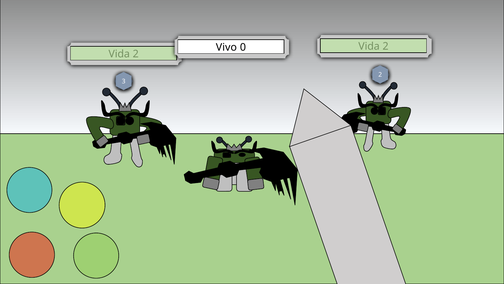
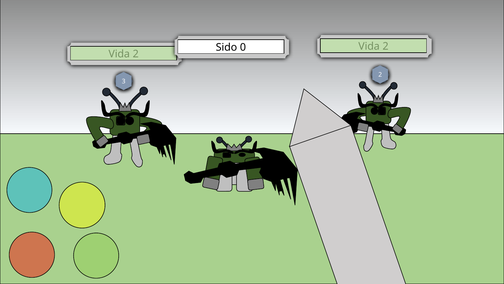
Vivo: Vivo -> Sido
